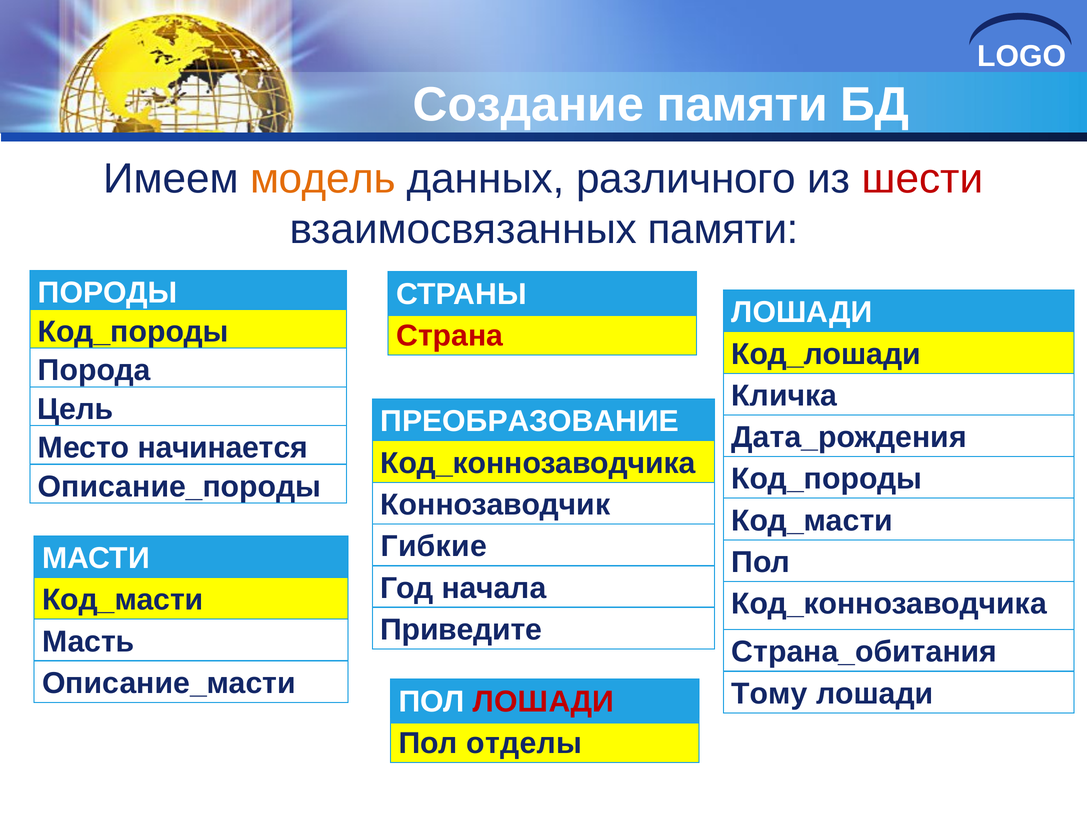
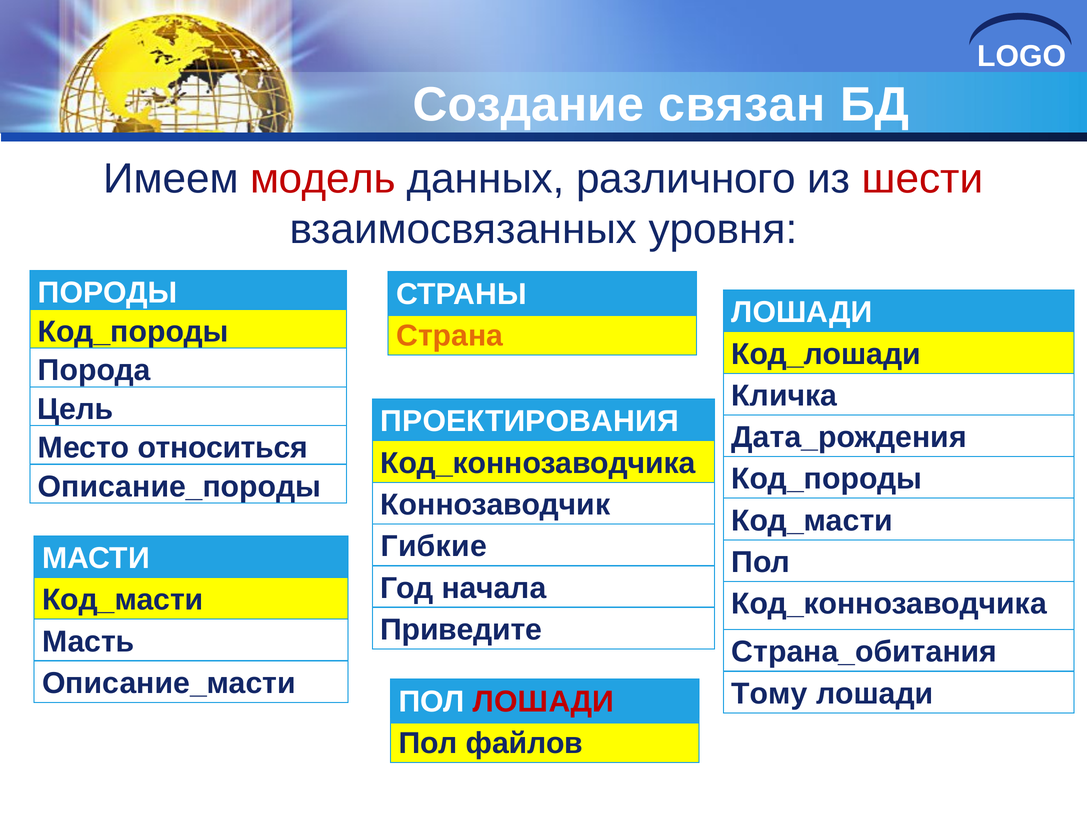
Создание памяти: памяти -> связан
модель colour: orange -> red
взаимосвязанных памяти: памяти -> уровня
Страна colour: red -> orange
ПРЕОБРАЗОВАНИЕ: ПРЕОБРАЗОВАНИЕ -> ПРОЕКТИРОВАНИЯ
начинается: начинается -> относиться
отделы: отделы -> файлов
